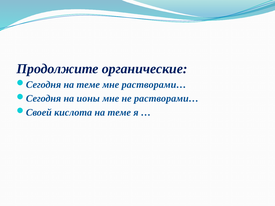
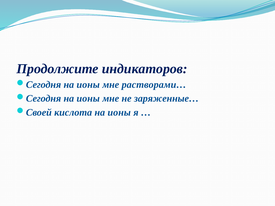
органические: органические -> индикаторов
теме at (88, 85): теме -> ионы
не растворами…: растворами… -> заряженные…
теме at (119, 112): теме -> ионы
